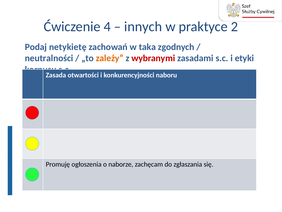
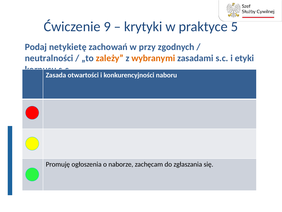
4: 4 -> 9
innych: innych -> krytyki
2: 2 -> 5
taka: taka -> przy
wybranymi colour: red -> orange
